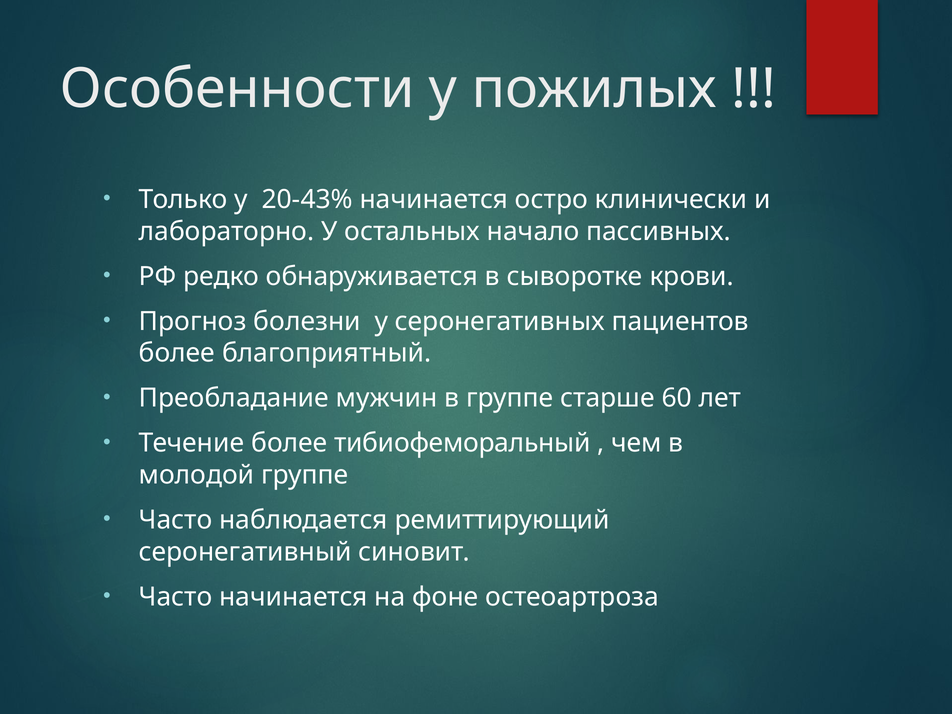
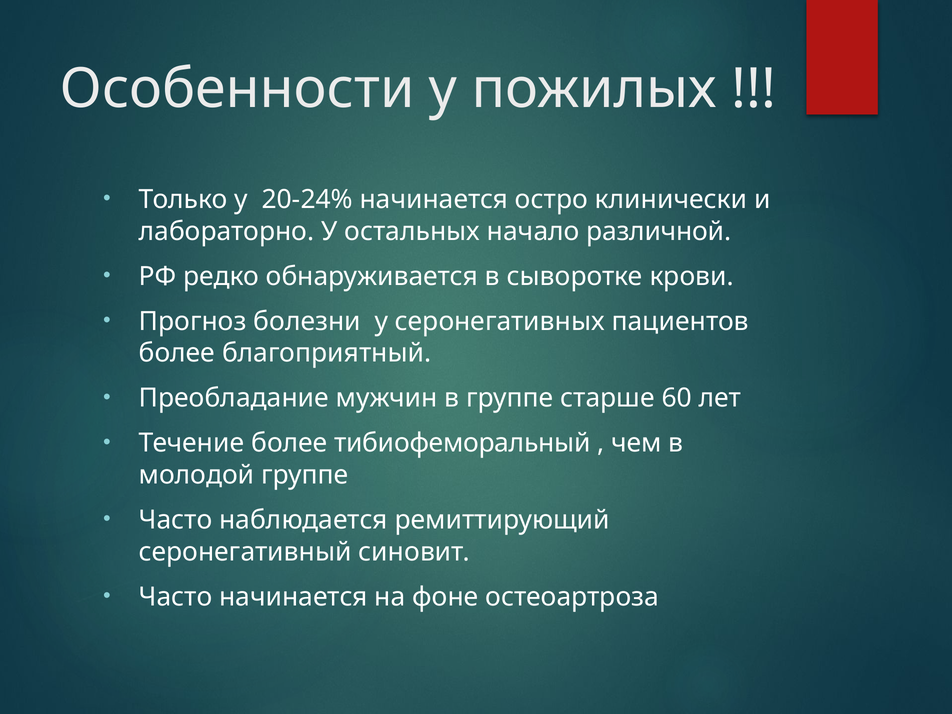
20-43%: 20-43% -> 20-24%
пассивных: пассивных -> различной
